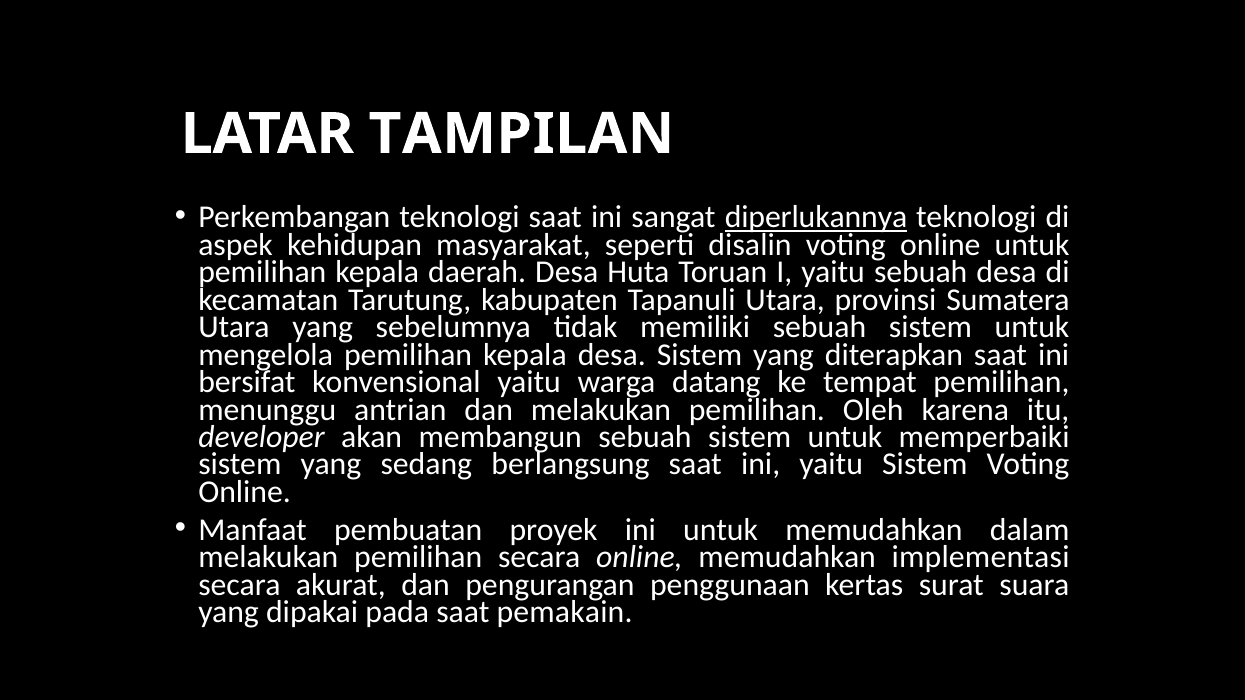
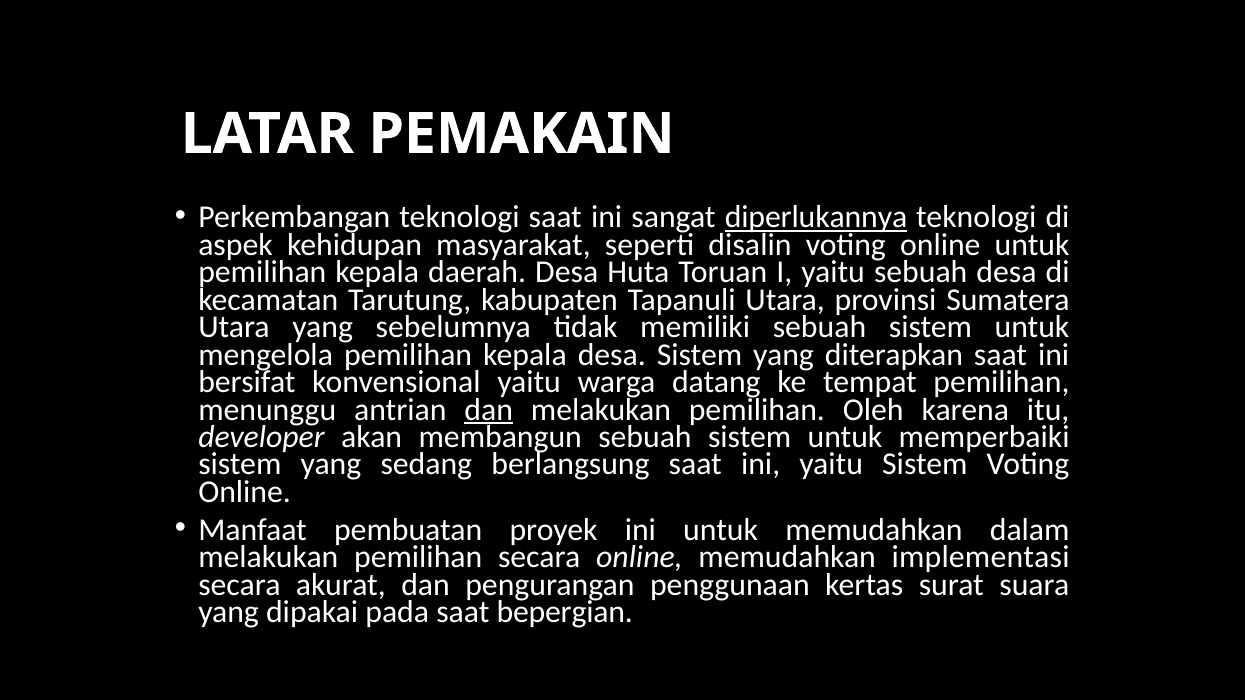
TAMPILAN: TAMPILAN -> PEMAKAIN
dan at (489, 410) underline: none -> present
pemakain: pemakain -> bepergian
